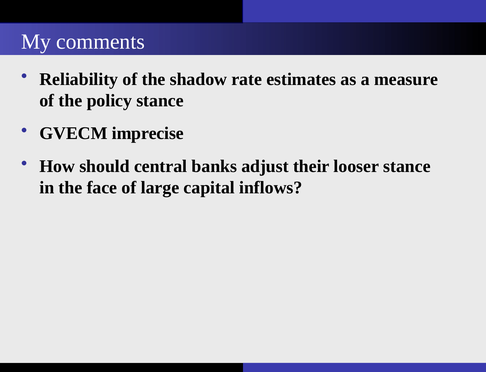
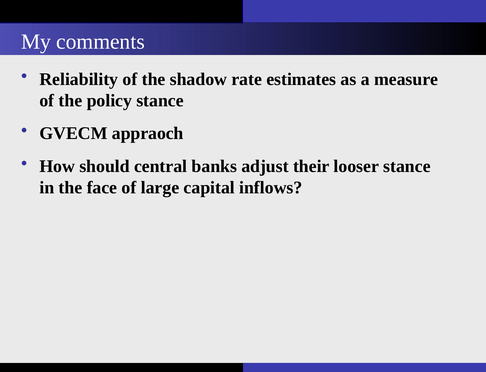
imprecise: imprecise -> appraoch
